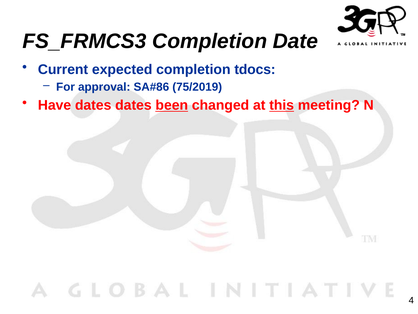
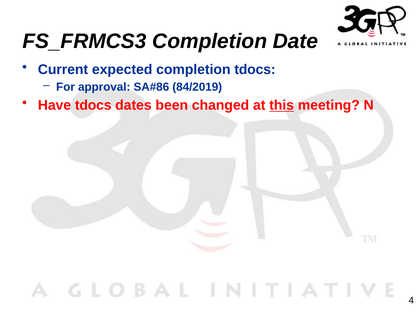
75/2019: 75/2019 -> 84/2019
Have dates: dates -> tdocs
been underline: present -> none
